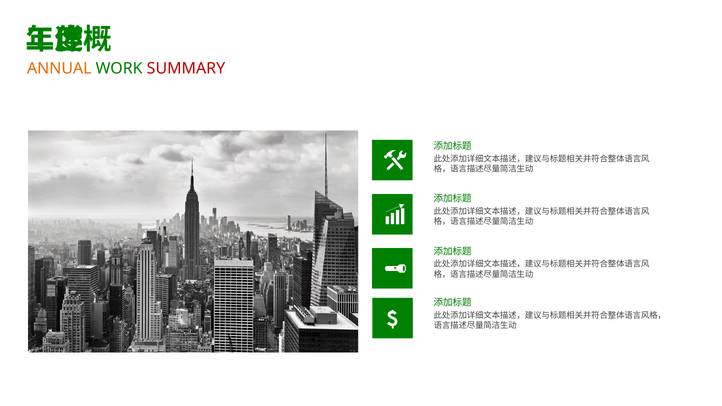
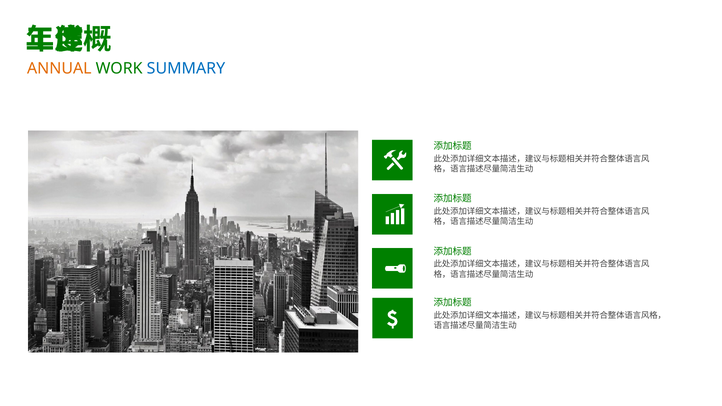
SUMMARY colour: red -> blue
